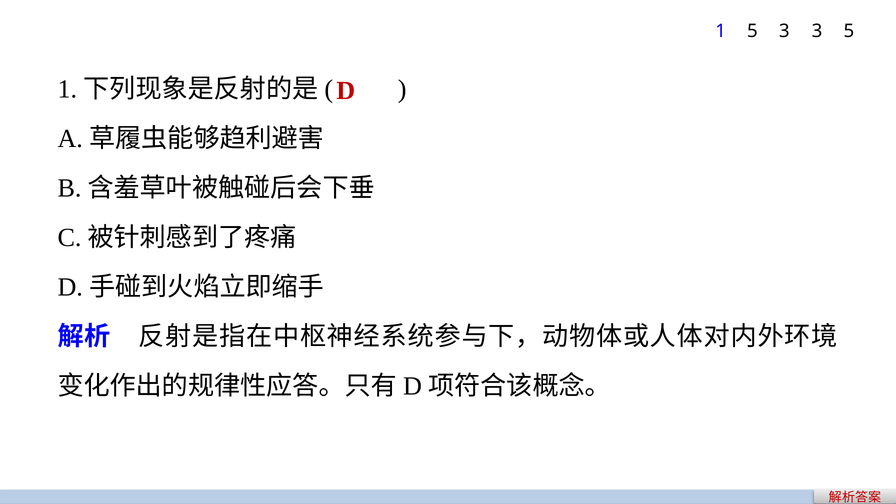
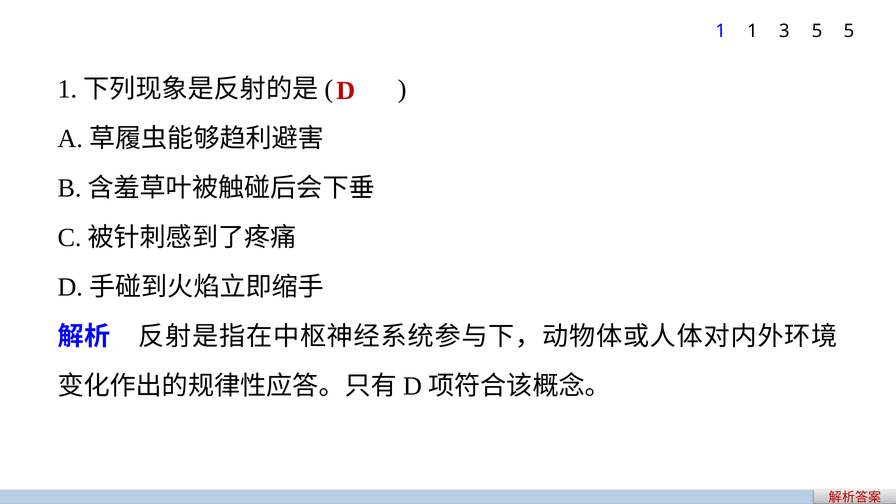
1 5: 5 -> 1
3 3: 3 -> 5
